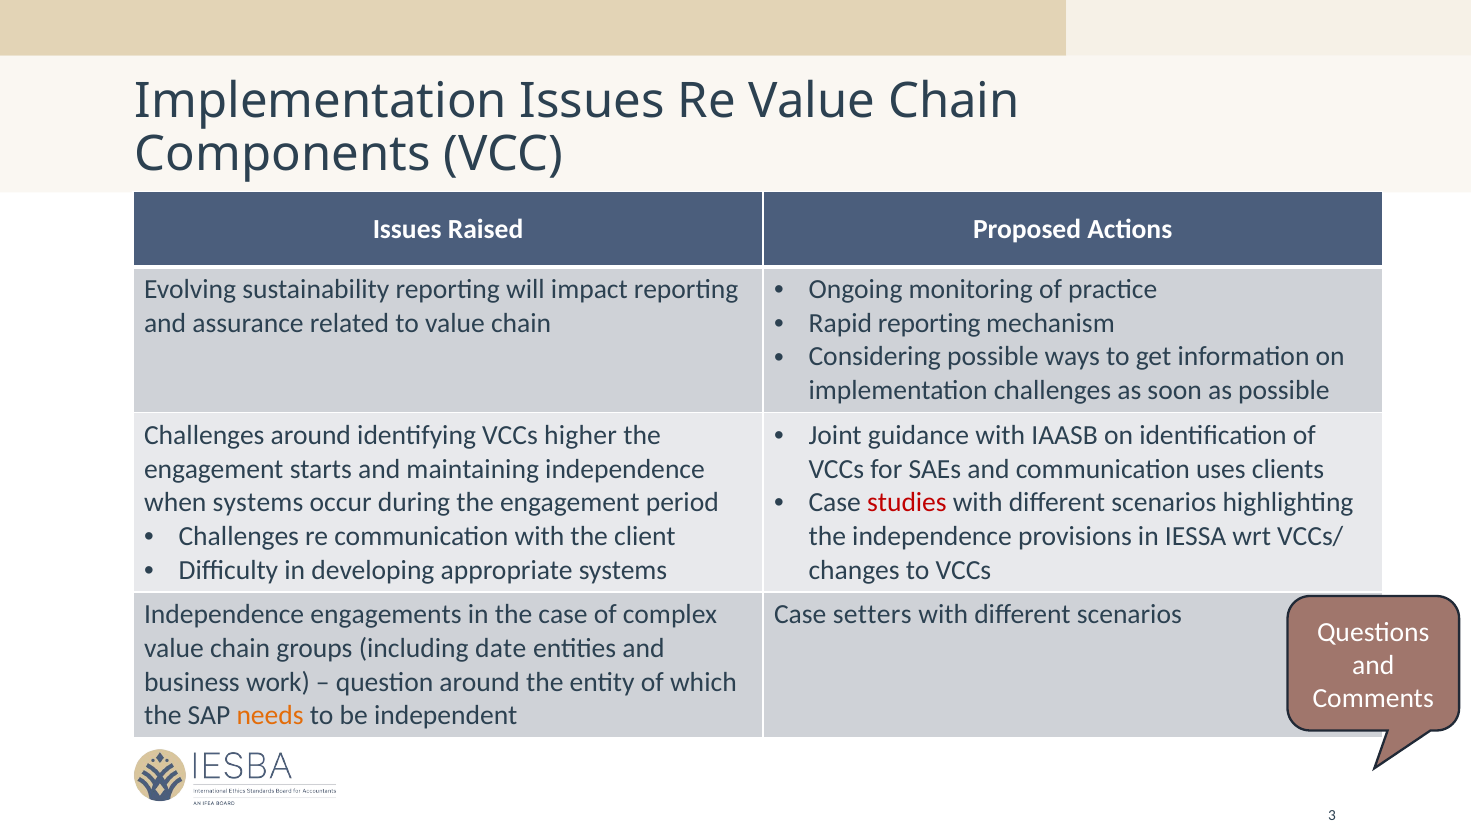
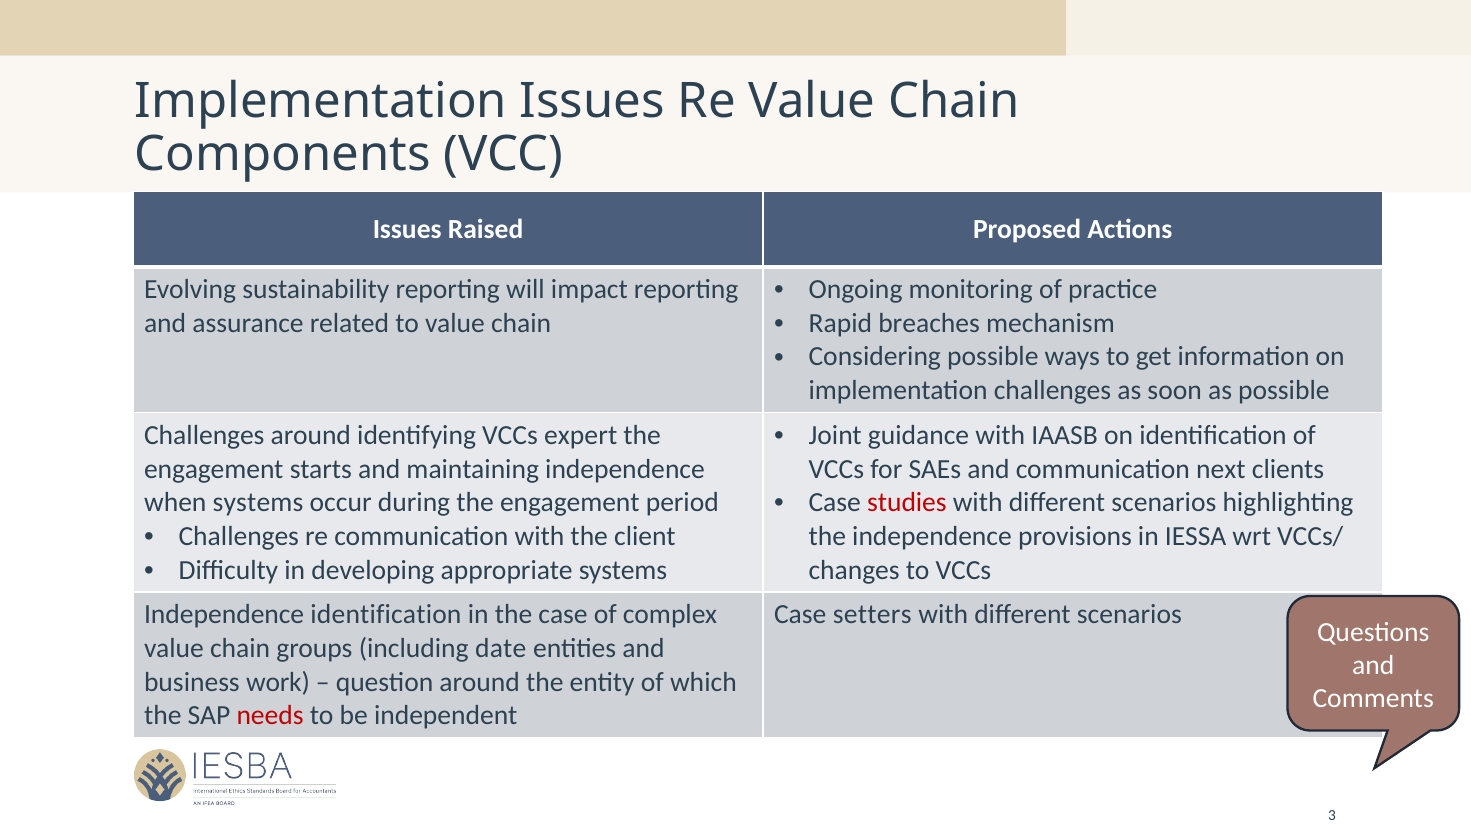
Rapid reporting: reporting -> breaches
higher: higher -> expert
uses: uses -> next
Independence engagements: engagements -> identification
needs colour: orange -> red
